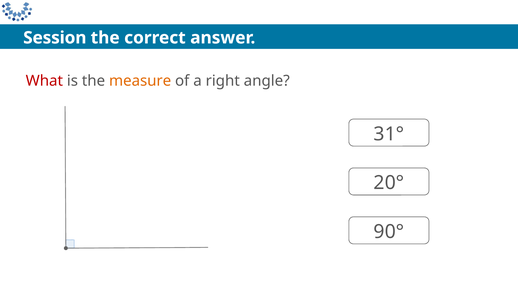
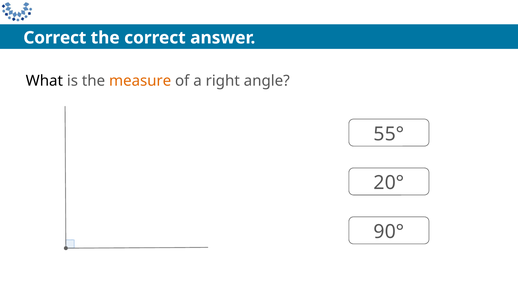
Session at (55, 38): Session -> Correct
What colour: red -> black
31°: 31° -> 55°
